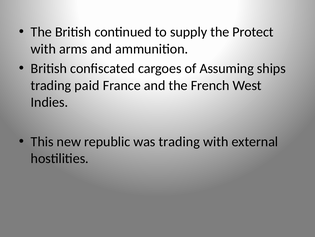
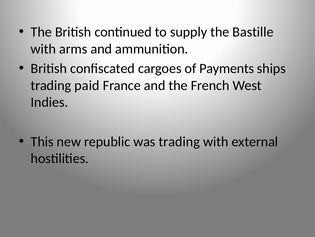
Protect: Protect -> Bastille
Assuming: Assuming -> Payments
